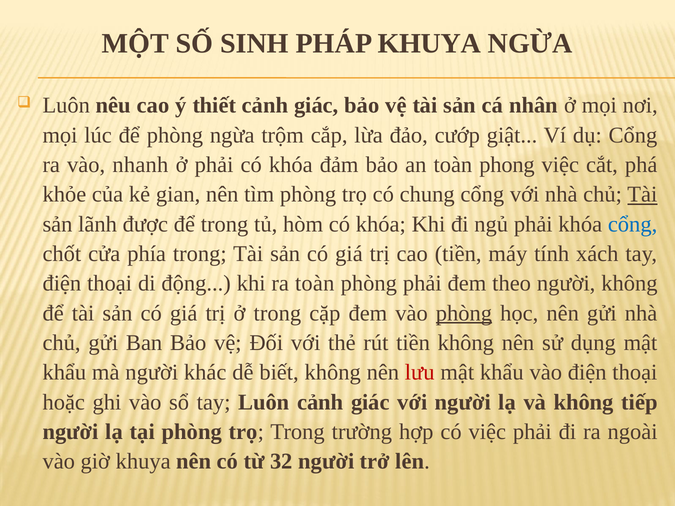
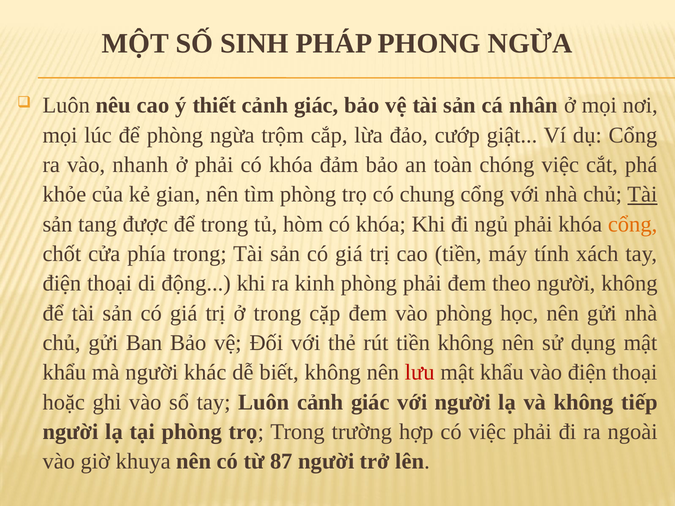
PHÁP KHUYA: KHUYA -> PHONG
phong: phong -> chóng
lãnh: lãnh -> tang
cổng at (633, 224) colour: blue -> orange
ra toàn: toàn -> kinh
phòng at (464, 313) underline: present -> none
32: 32 -> 87
